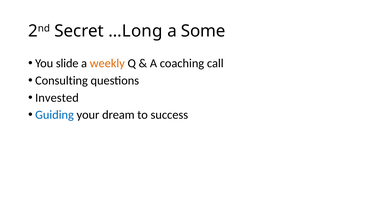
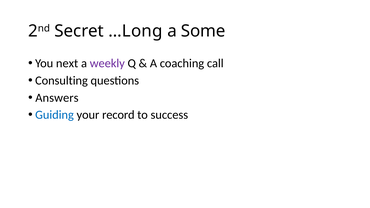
slide: slide -> next
weekly colour: orange -> purple
Invested: Invested -> Answers
dream: dream -> record
